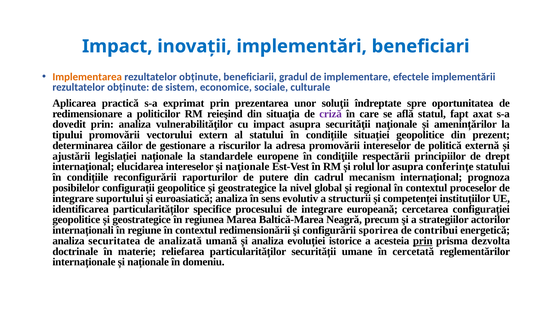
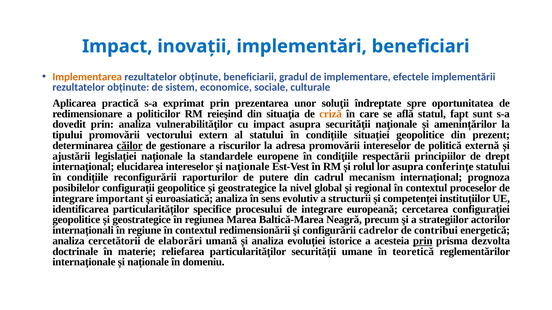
criză colour: purple -> orange
axat: axat -> sunt
căilor underline: none -> present
suportului: suportului -> important
sporirea: sporirea -> cadrelor
securitatea: securitatea -> cercetătorii
analizată: analizată -> elaborări
cercetată: cercetată -> teoretică
